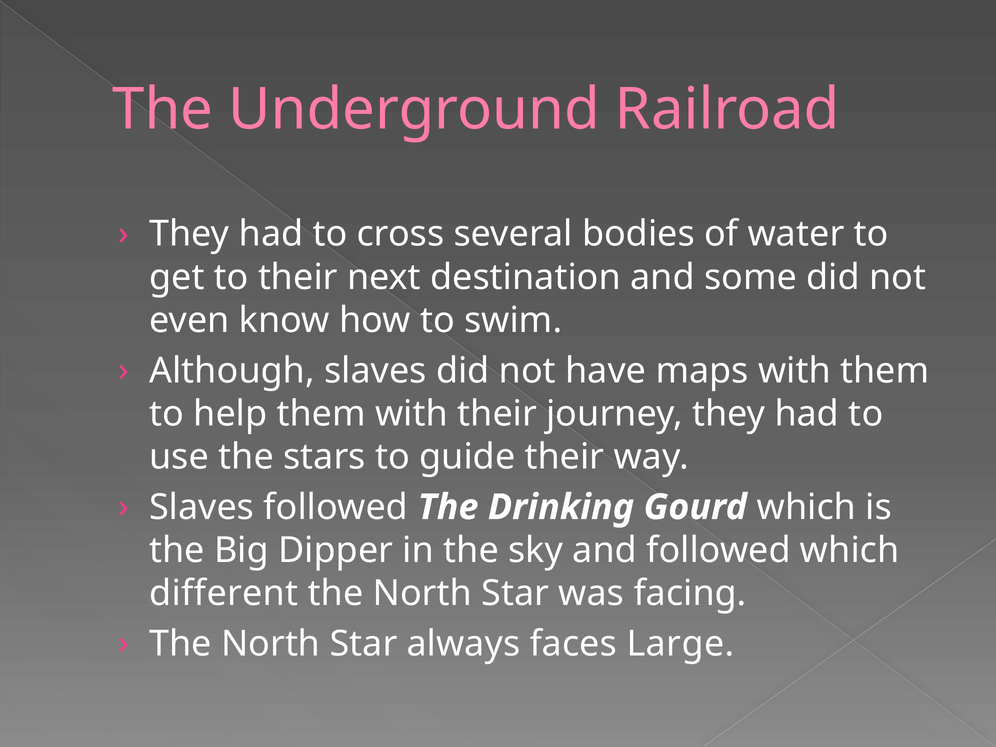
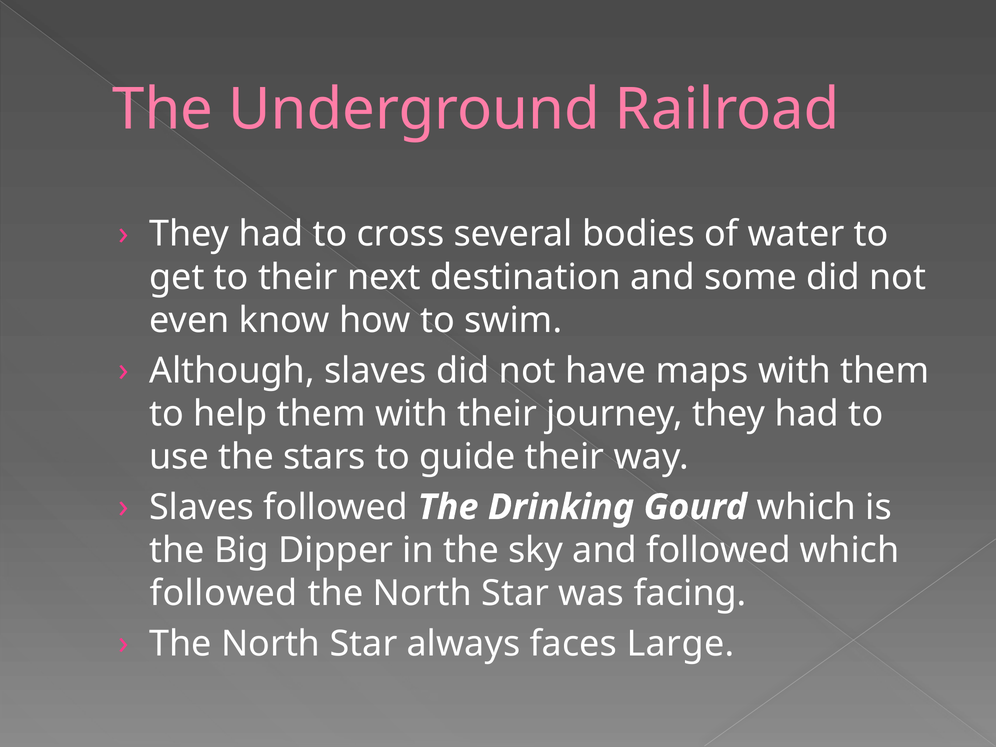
different at (224, 593): different -> followed
